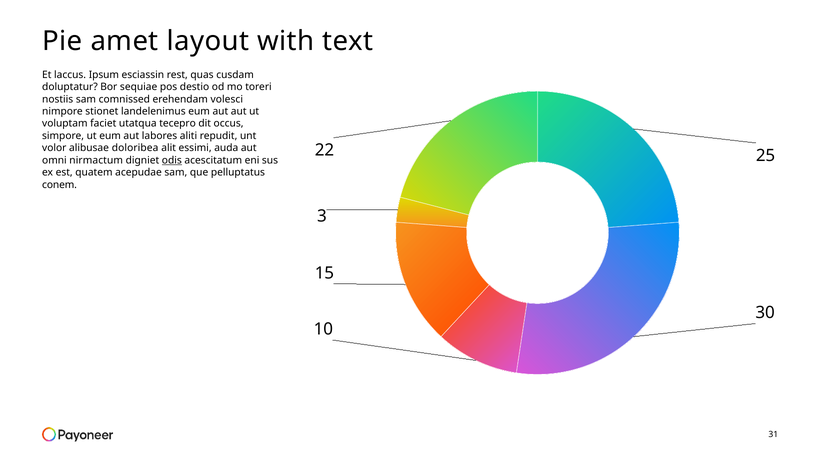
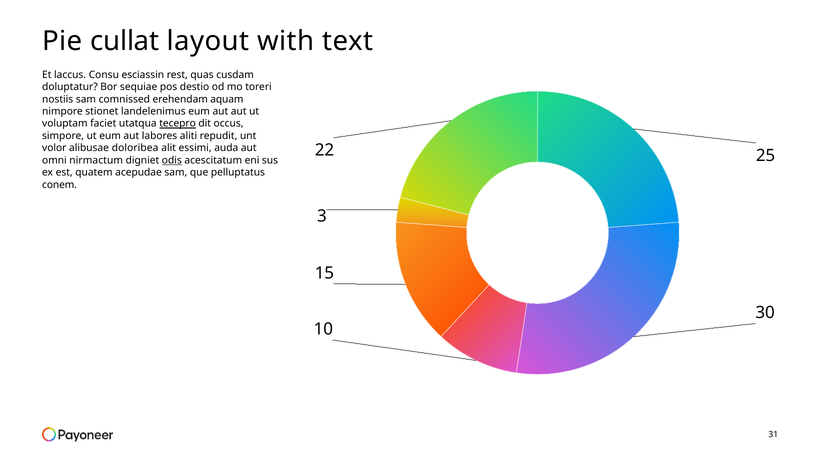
amet: amet -> cullat
Ipsum: Ipsum -> Consu
volesci: volesci -> aquam
tecepro underline: none -> present
